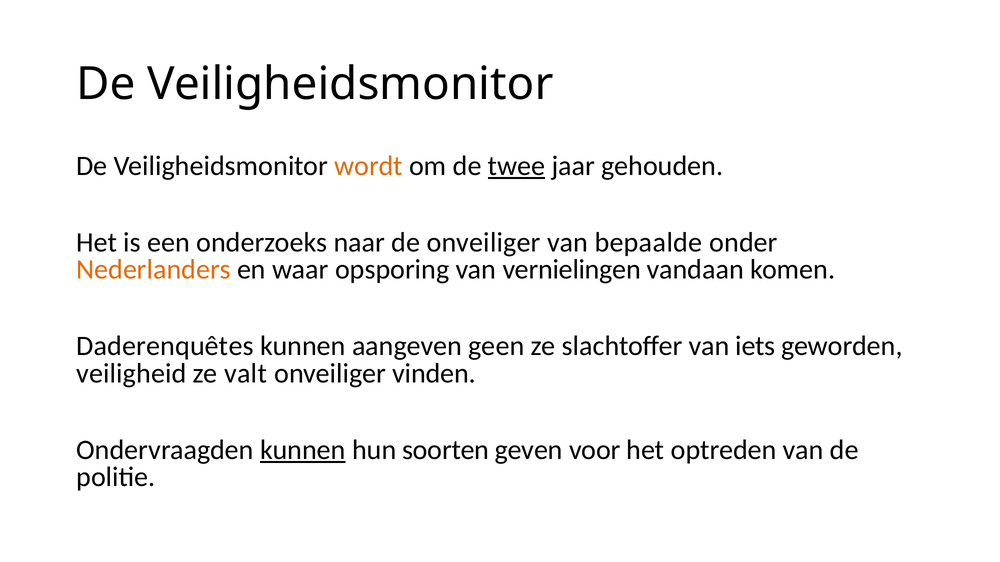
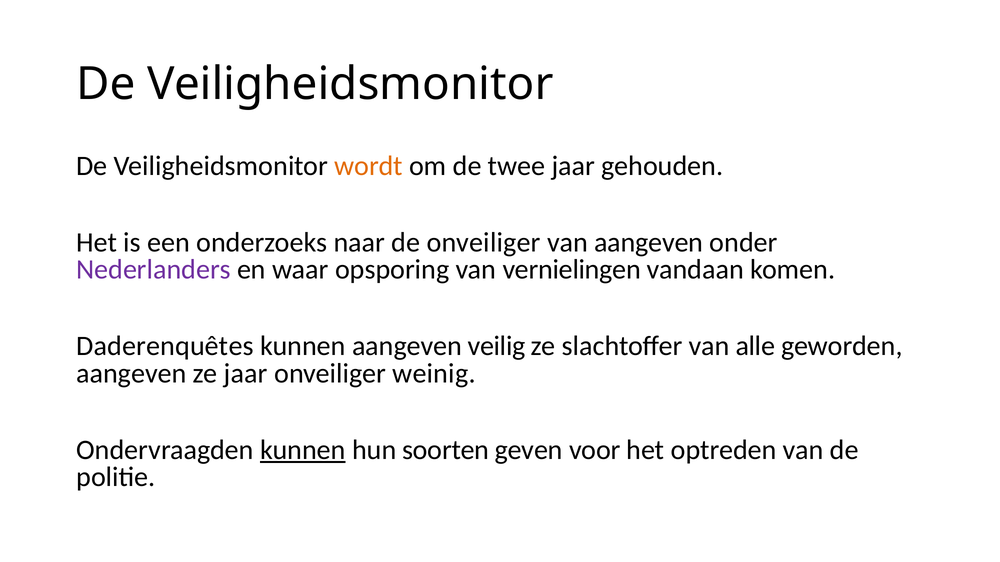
twee underline: present -> none
van bepaalde: bepaalde -> aangeven
Nederlanders colour: orange -> purple
geen: geen -> veilig
iets: iets -> alle
veiligheid at (131, 374): veiligheid -> aangeven
ze valt: valt -> jaar
vinden: vinden -> weinig
